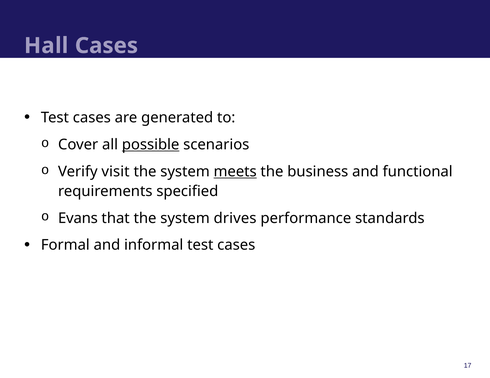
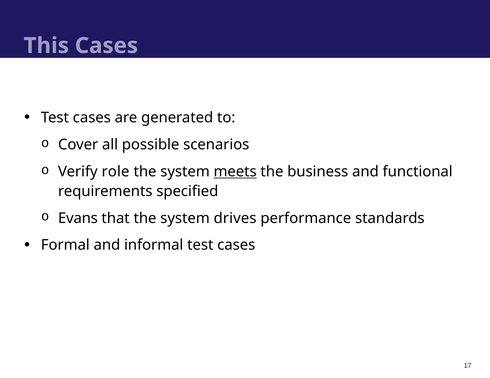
Hall: Hall -> This
possible underline: present -> none
visit: visit -> role
